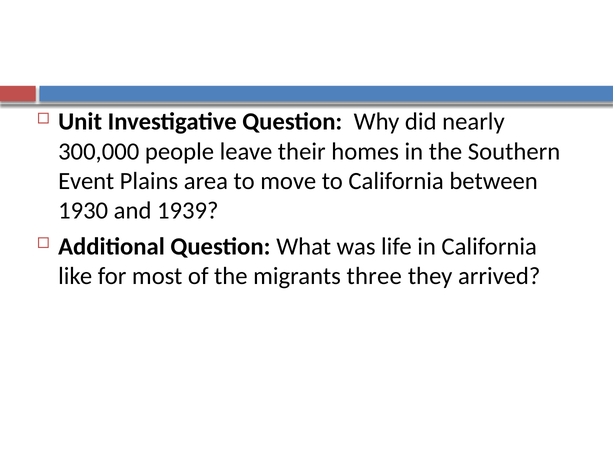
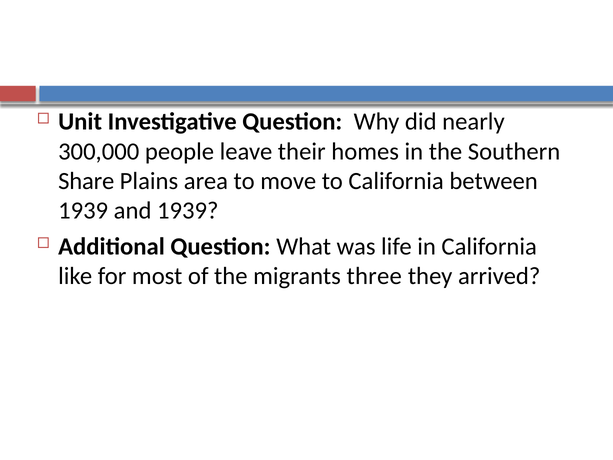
Event: Event -> Share
1930 at (83, 211): 1930 -> 1939
